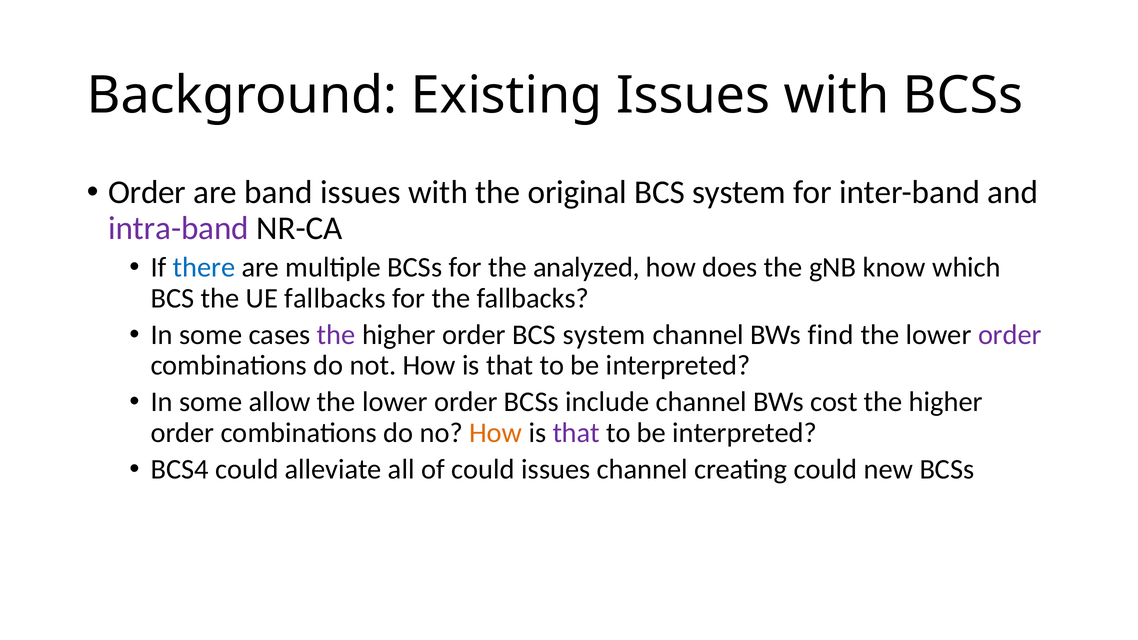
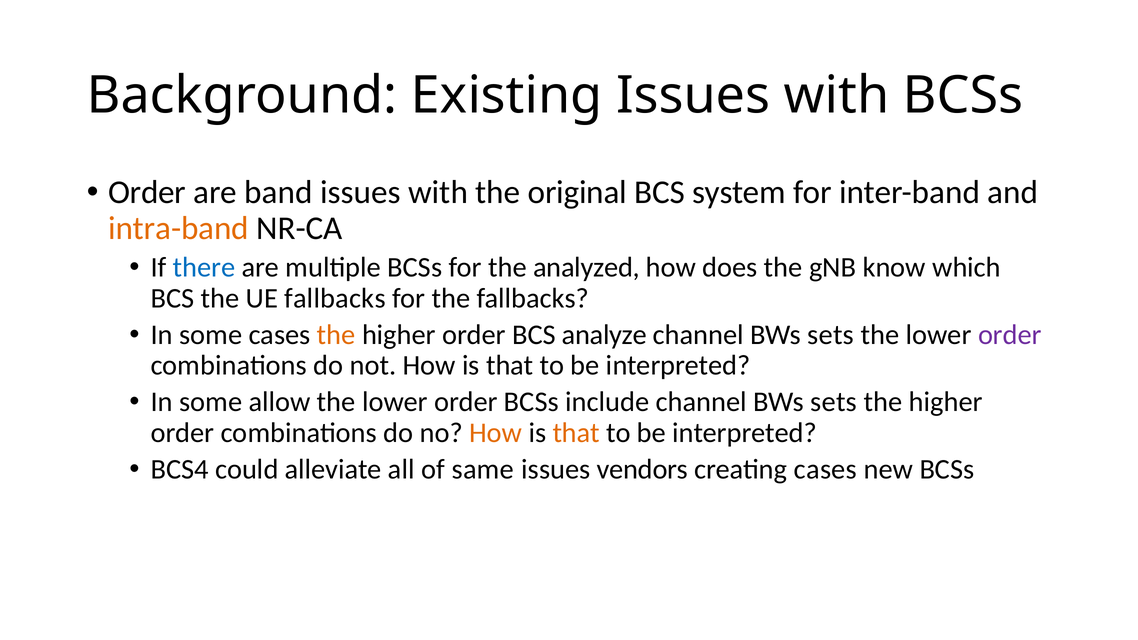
intra-band colour: purple -> orange
the at (336, 335) colour: purple -> orange
order BCS system: system -> analyze
find at (831, 335): find -> sets
include channel BWs cost: cost -> sets
that at (576, 433) colour: purple -> orange
of could: could -> same
issues channel: channel -> vendors
creating could: could -> cases
